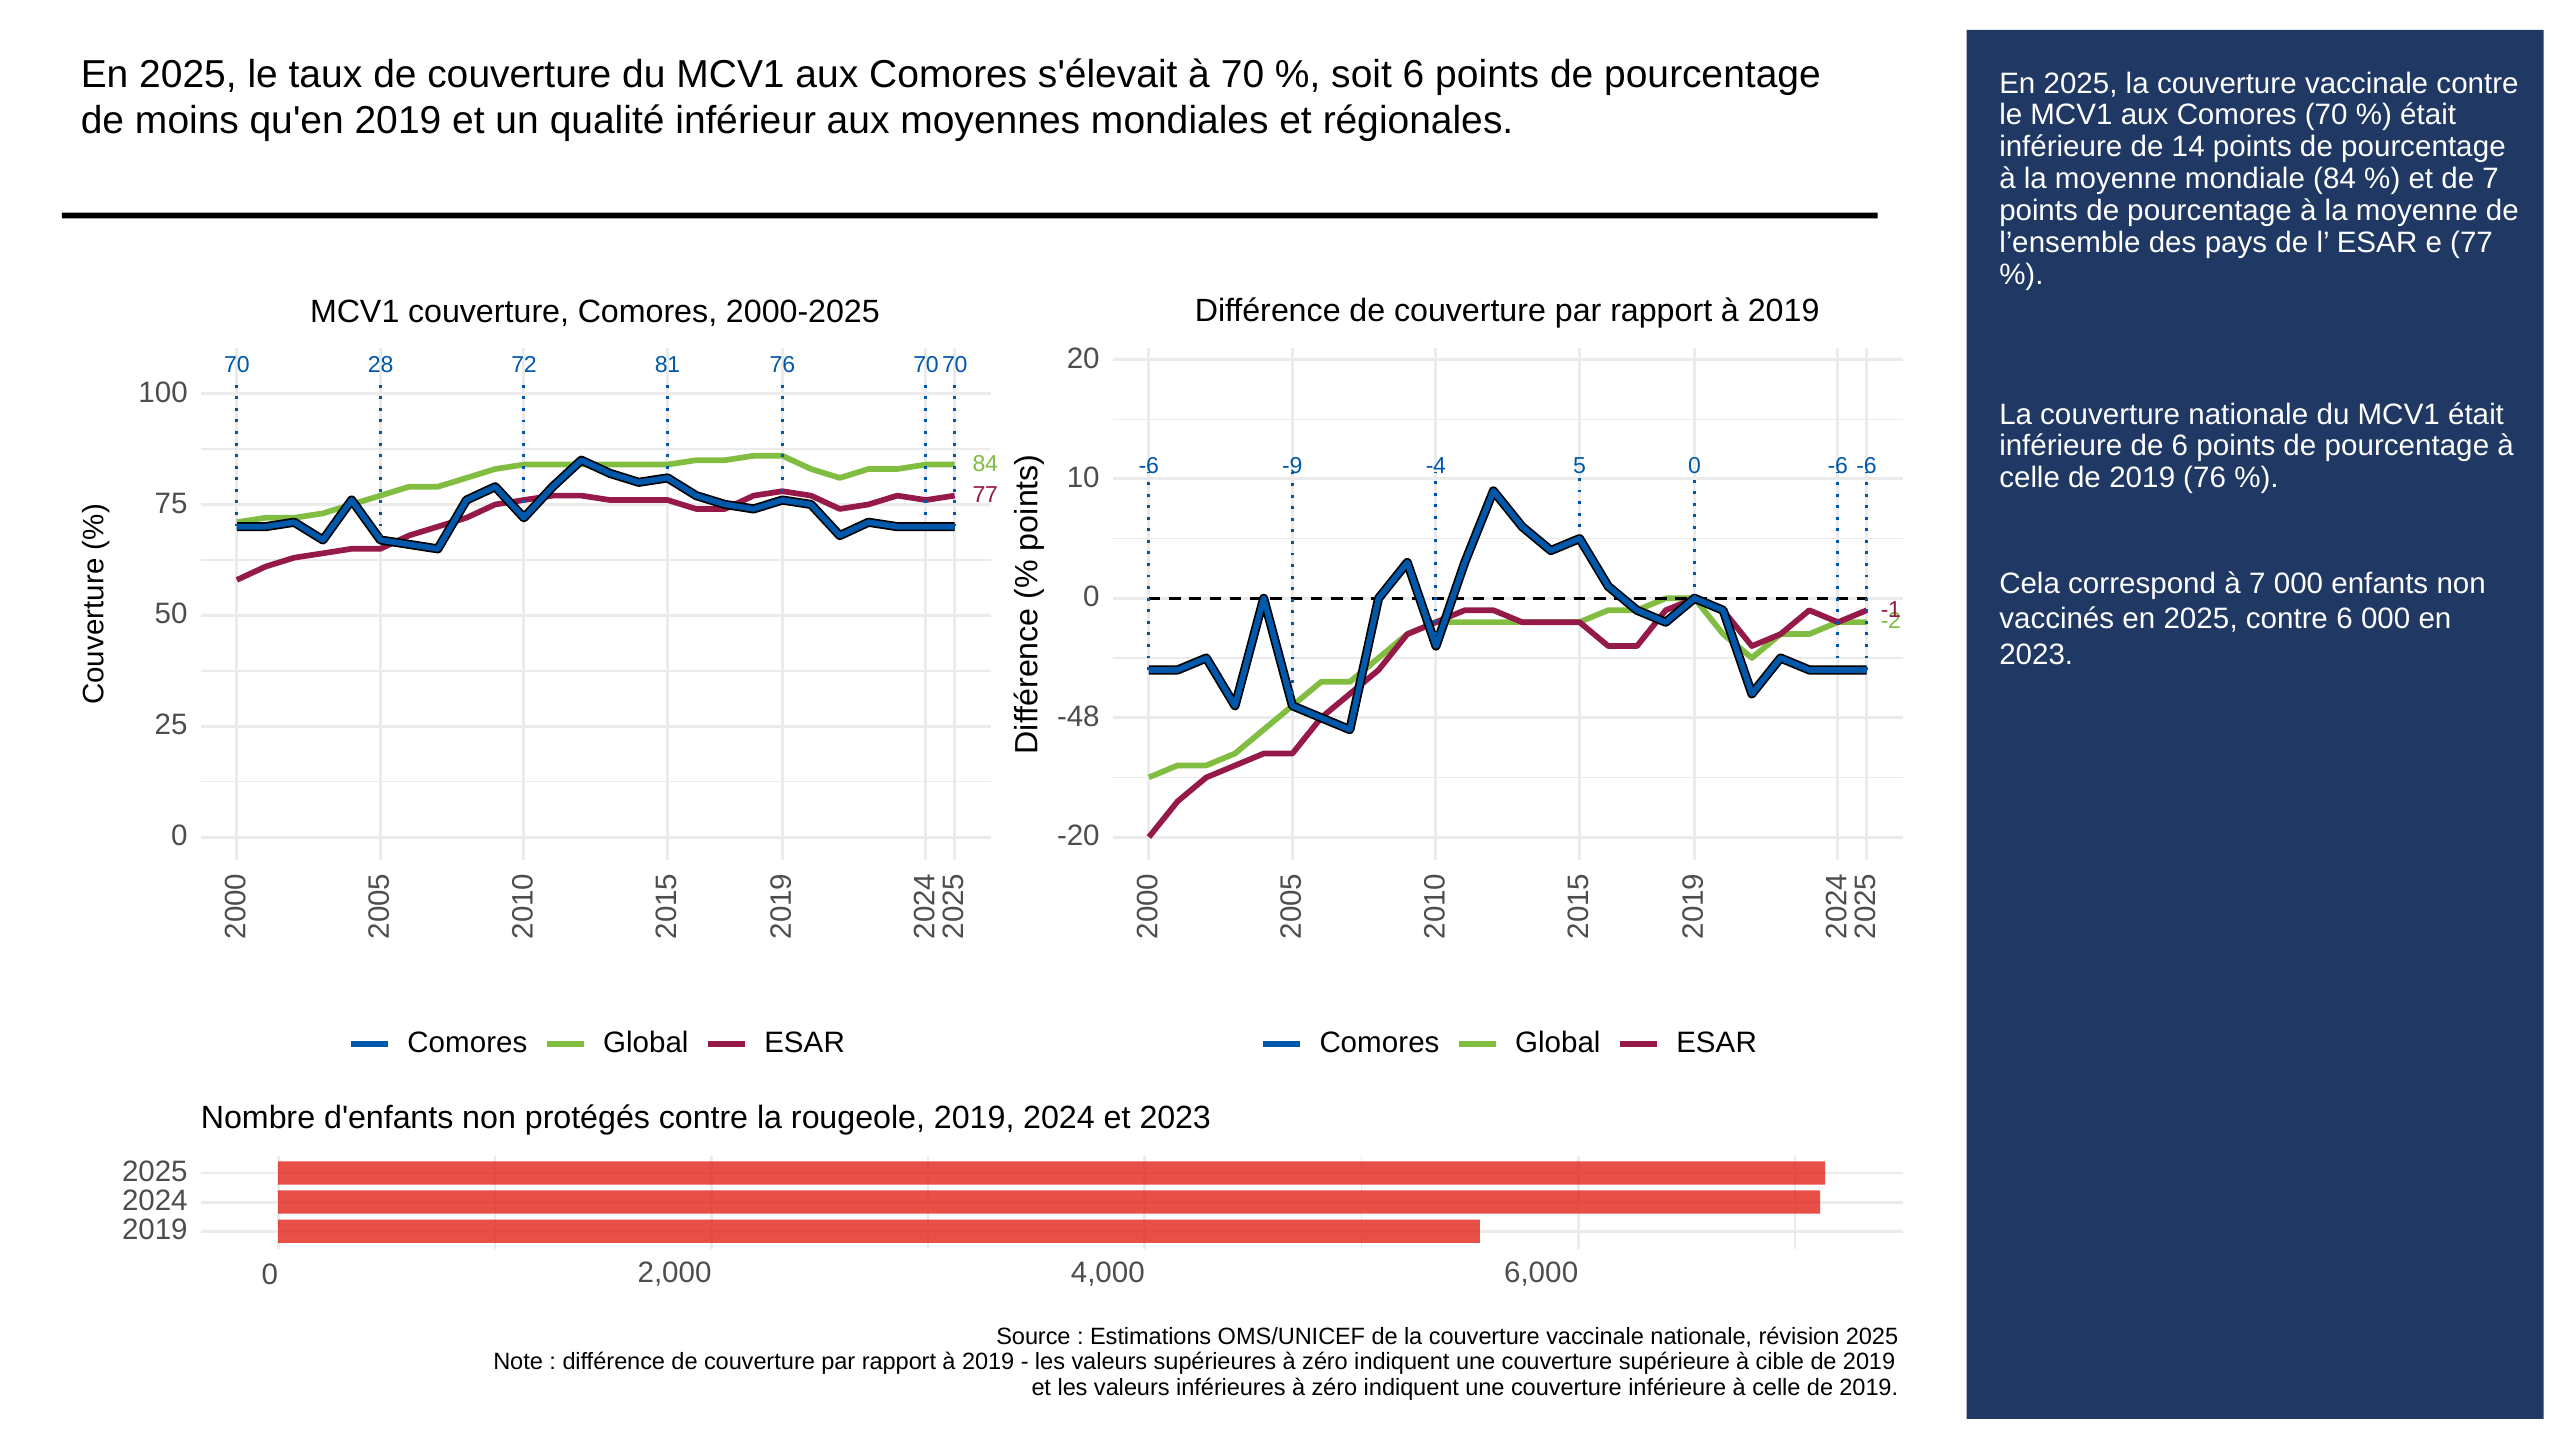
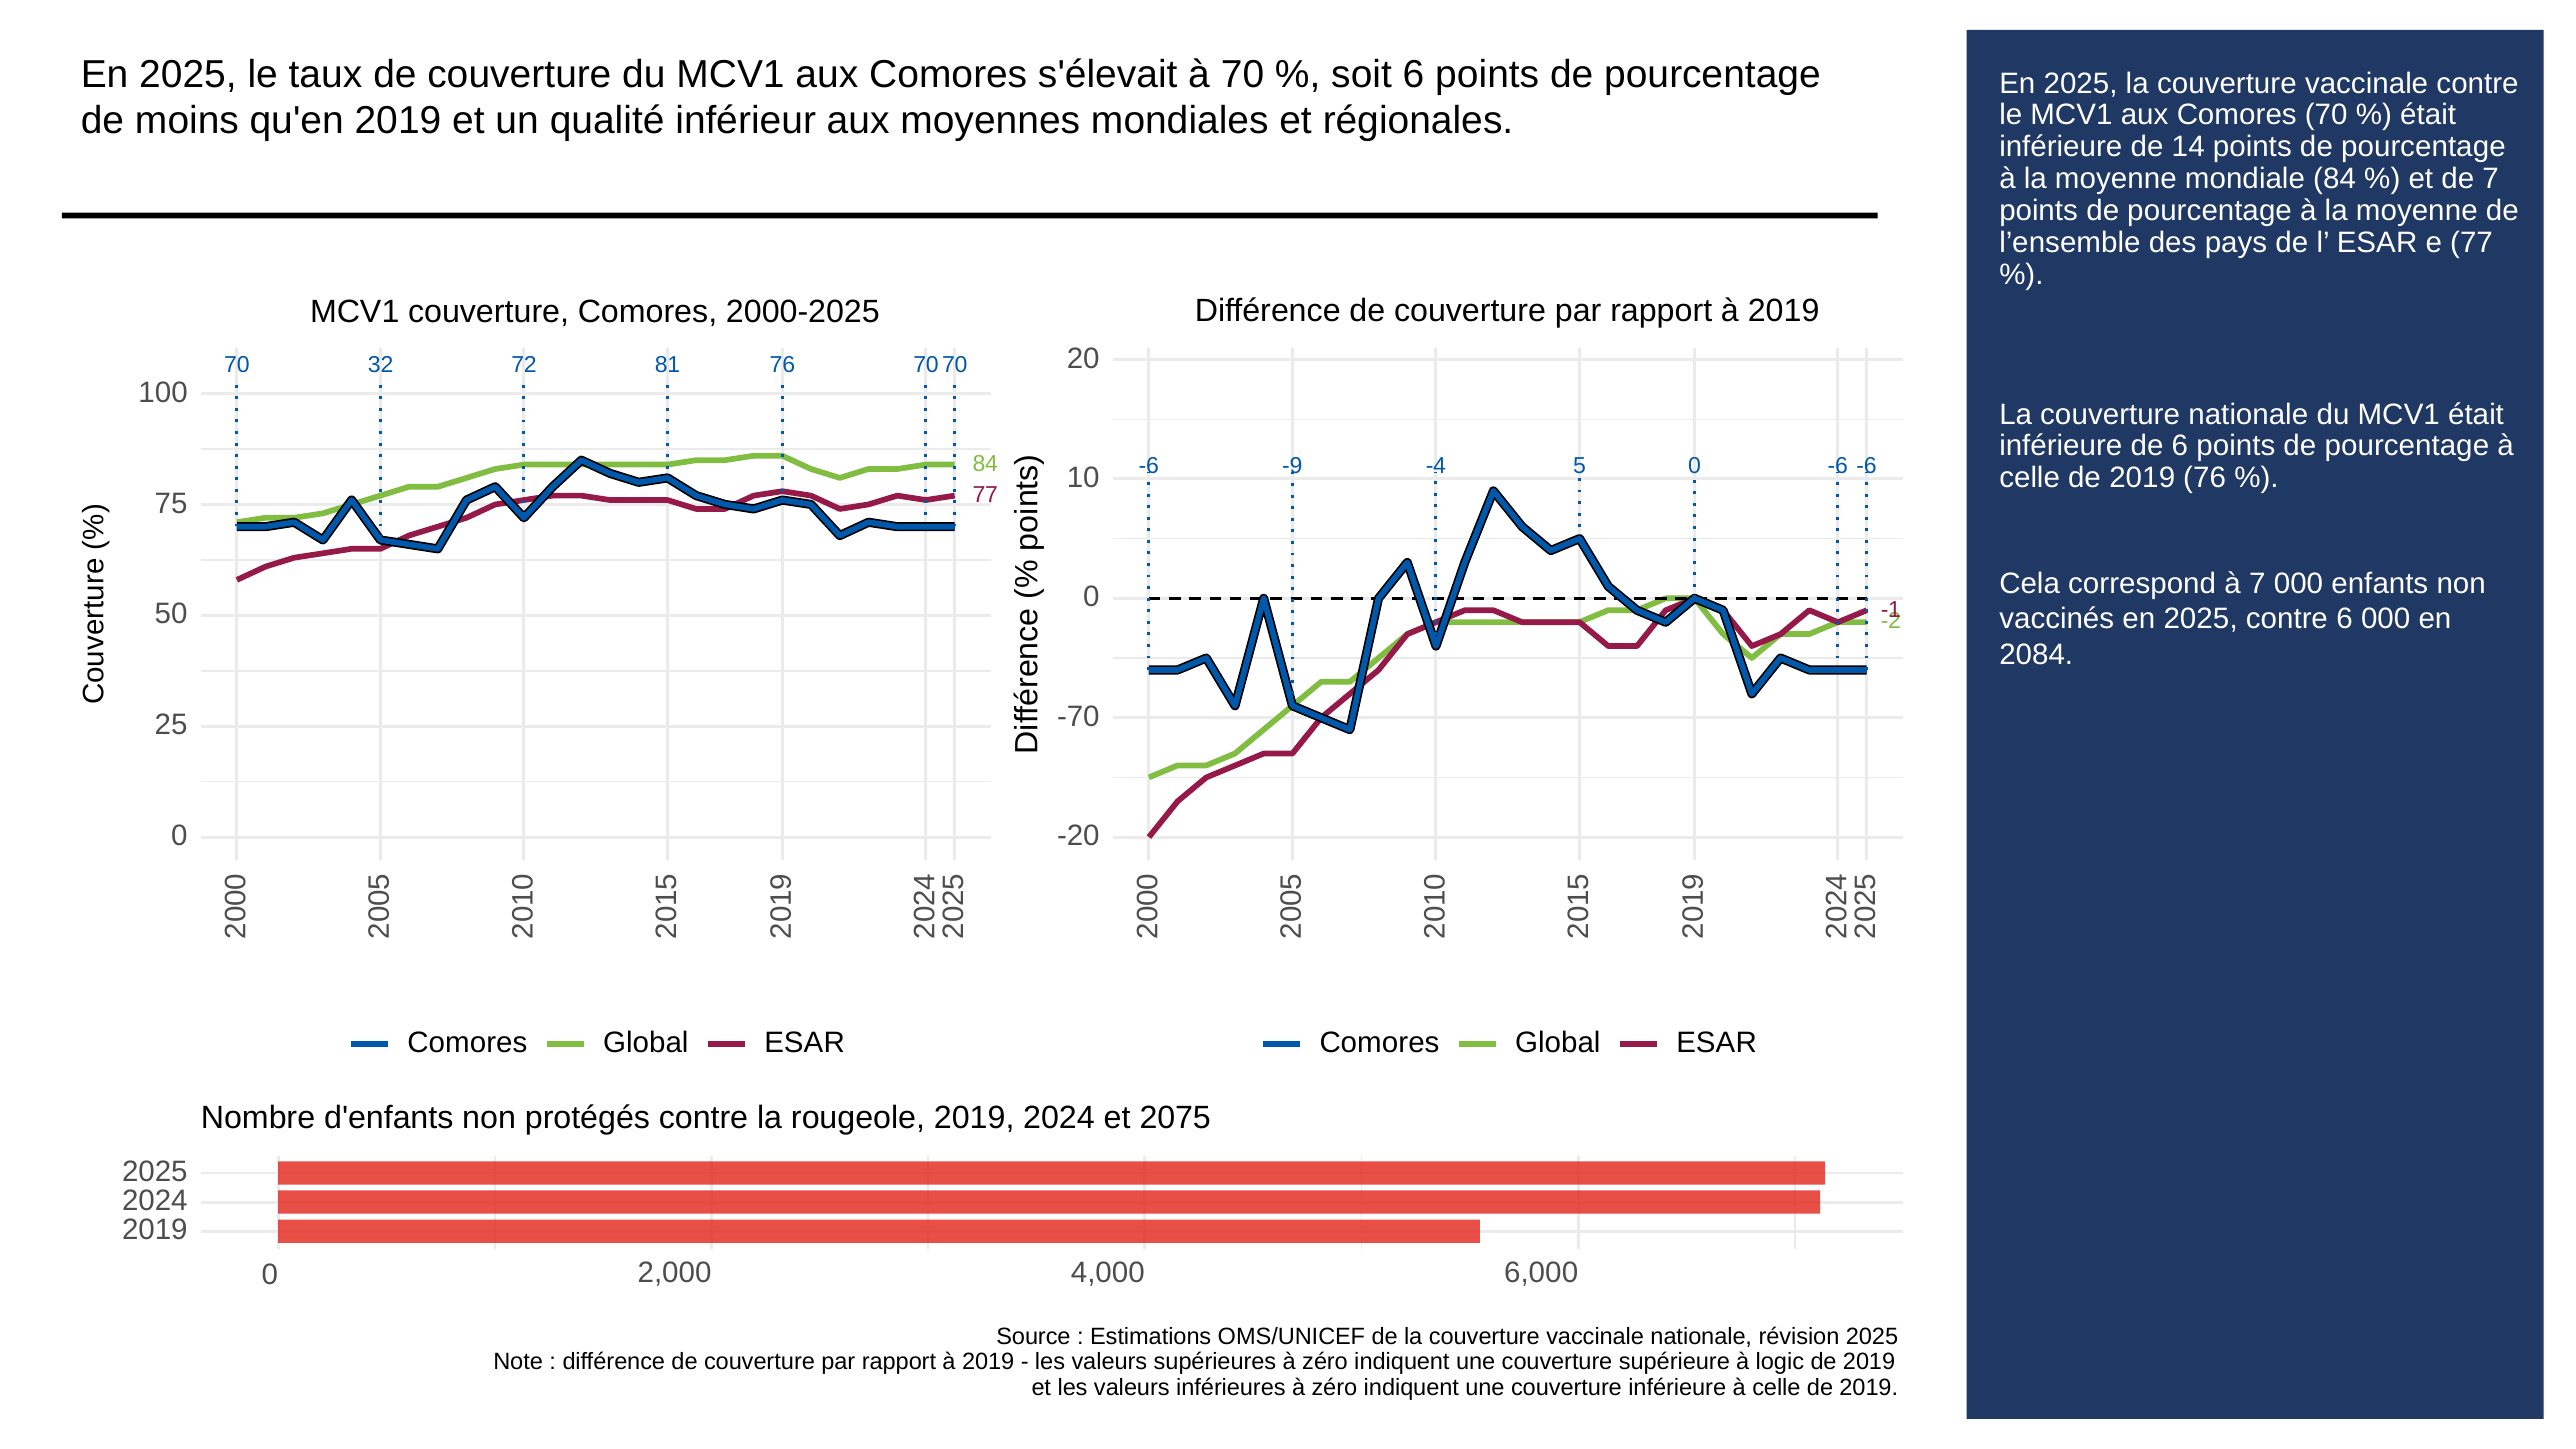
28: 28 -> 32
2023 at (2036, 655): 2023 -> 2084
-48: -48 -> -70
et 2023: 2023 -> 2075
cible: cible -> logic
